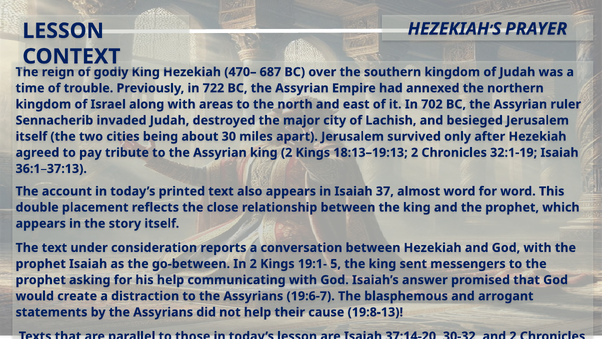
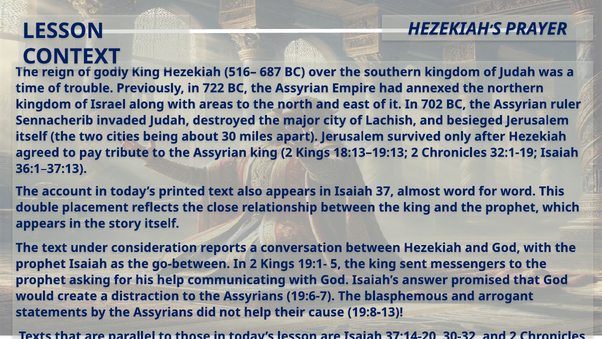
470–: 470– -> 516–
